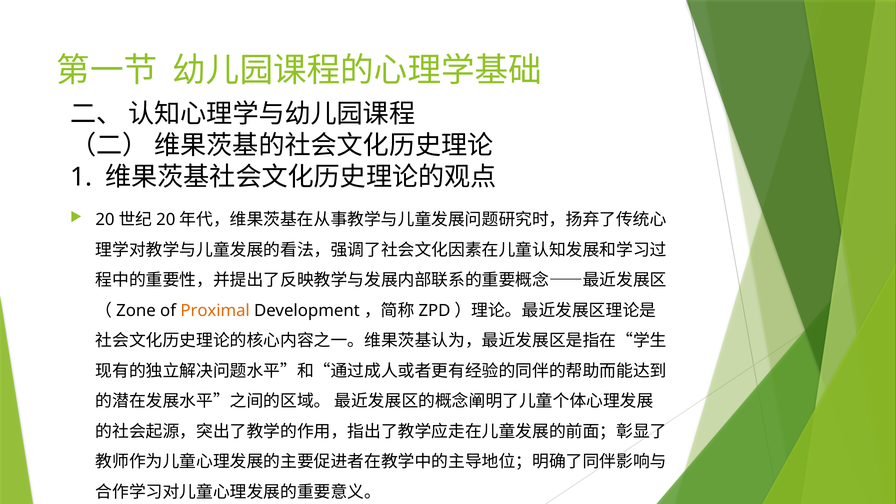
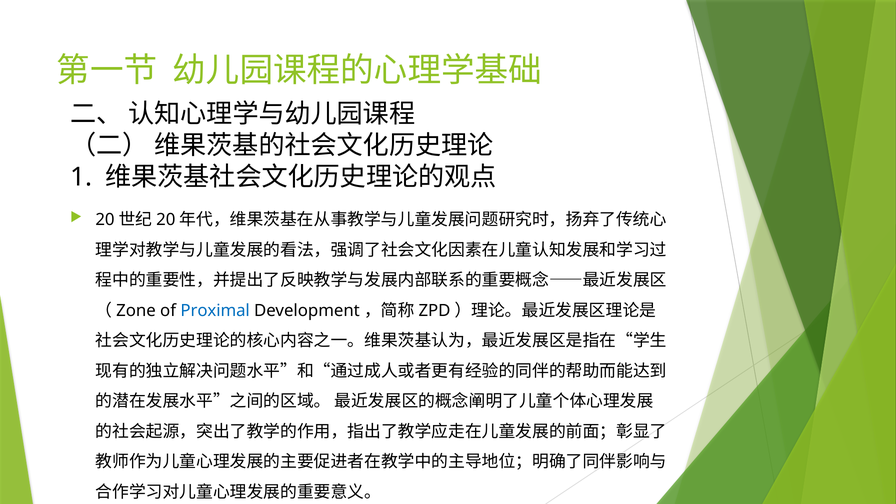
Proximal colour: orange -> blue
